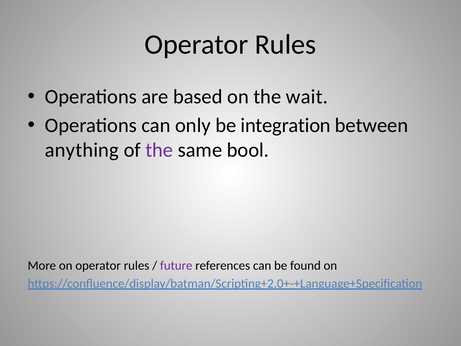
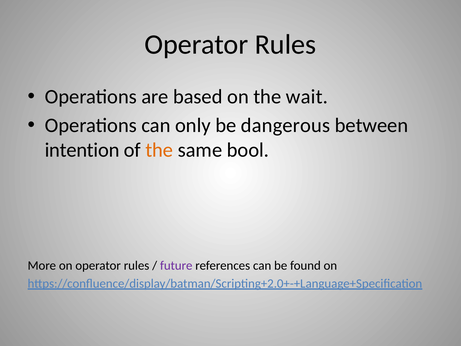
integration: integration -> dangerous
anything: anything -> intention
the at (159, 150) colour: purple -> orange
